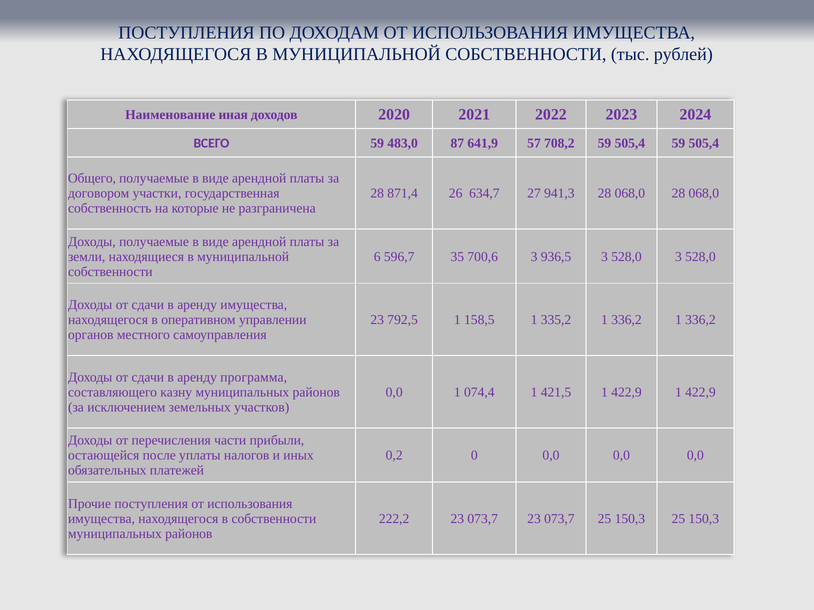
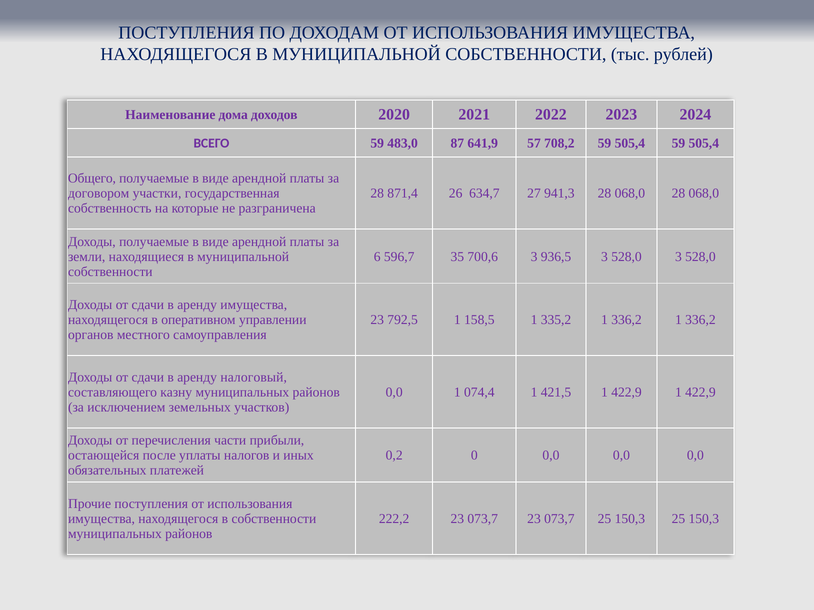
иная: иная -> дома
программа: программа -> налоговый
